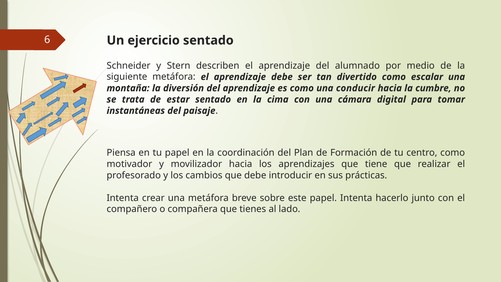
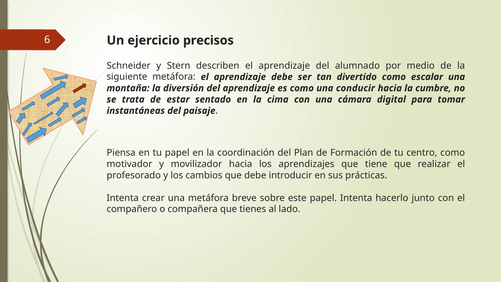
ejercicio sentado: sentado -> precisos
